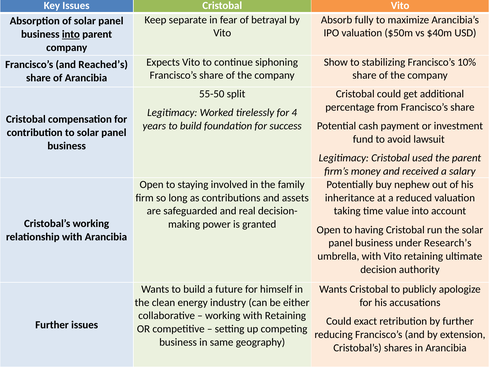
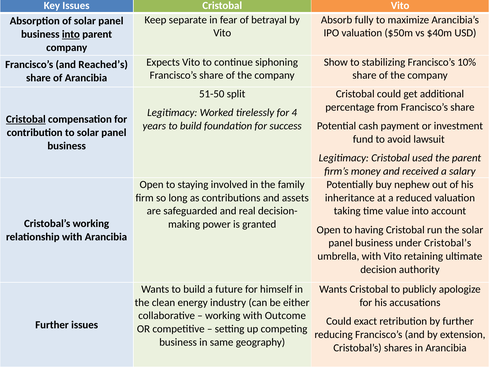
55-50: 55-50 -> 51-50
Cristobal at (26, 119) underline: none -> present
under Research’s: Research’s -> Cristobal’s
with Retaining: Retaining -> Outcome
